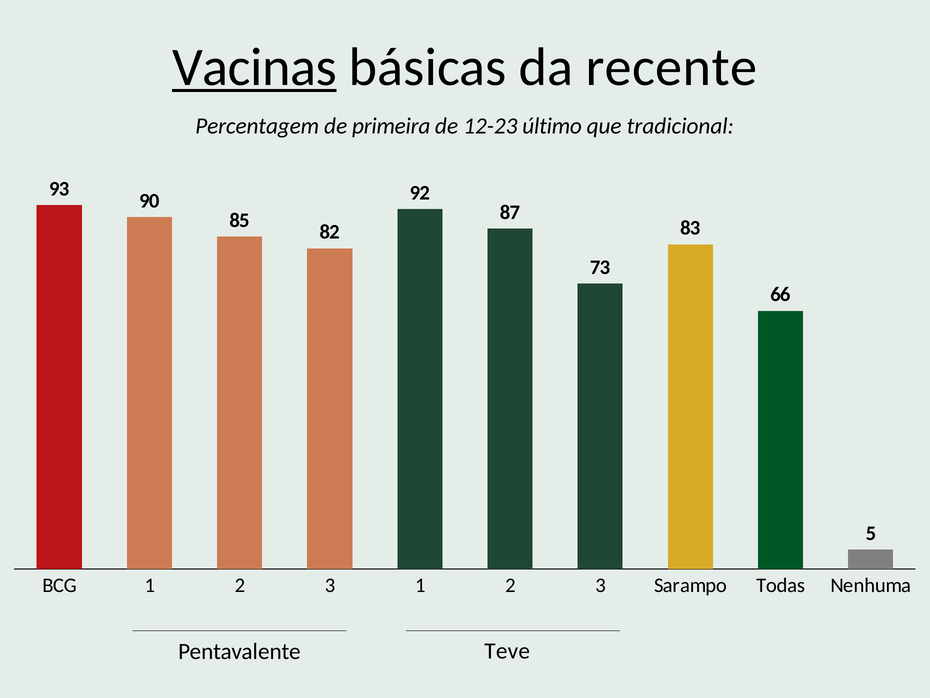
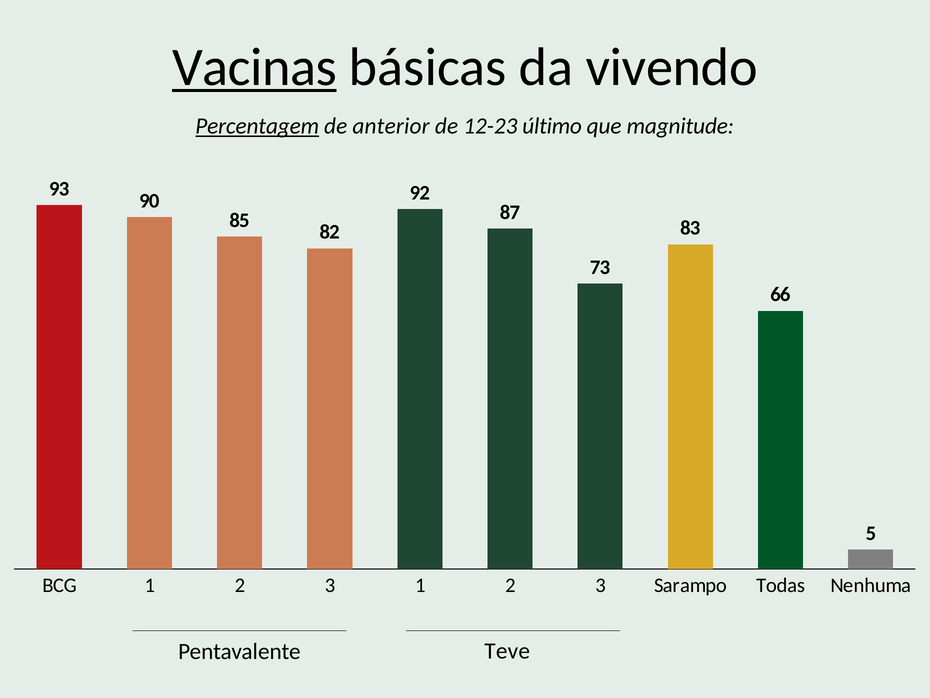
recente: recente -> vivendo
Percentagem underline: none -> present
primeira: primeira -> anterior
tradicional: tradicional -> magnitude
